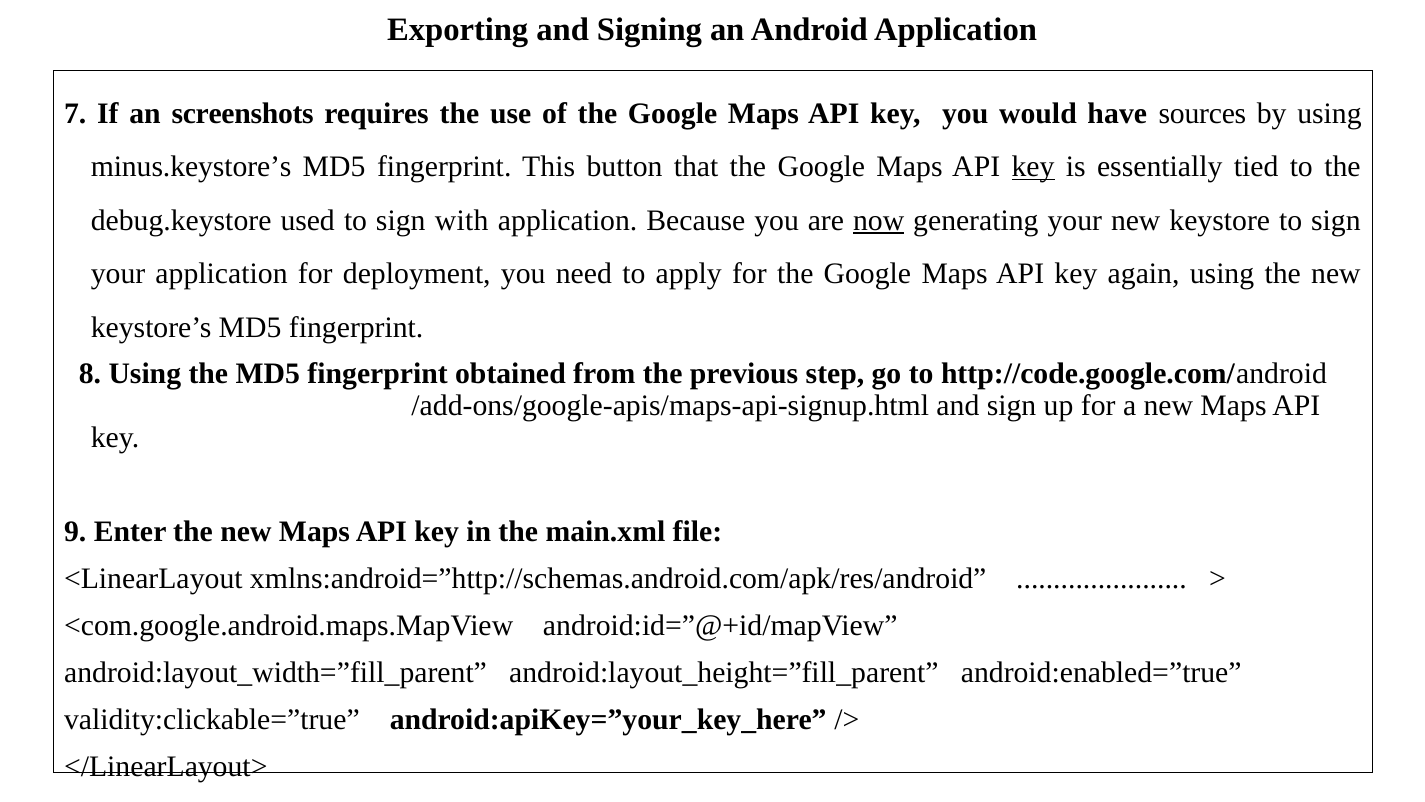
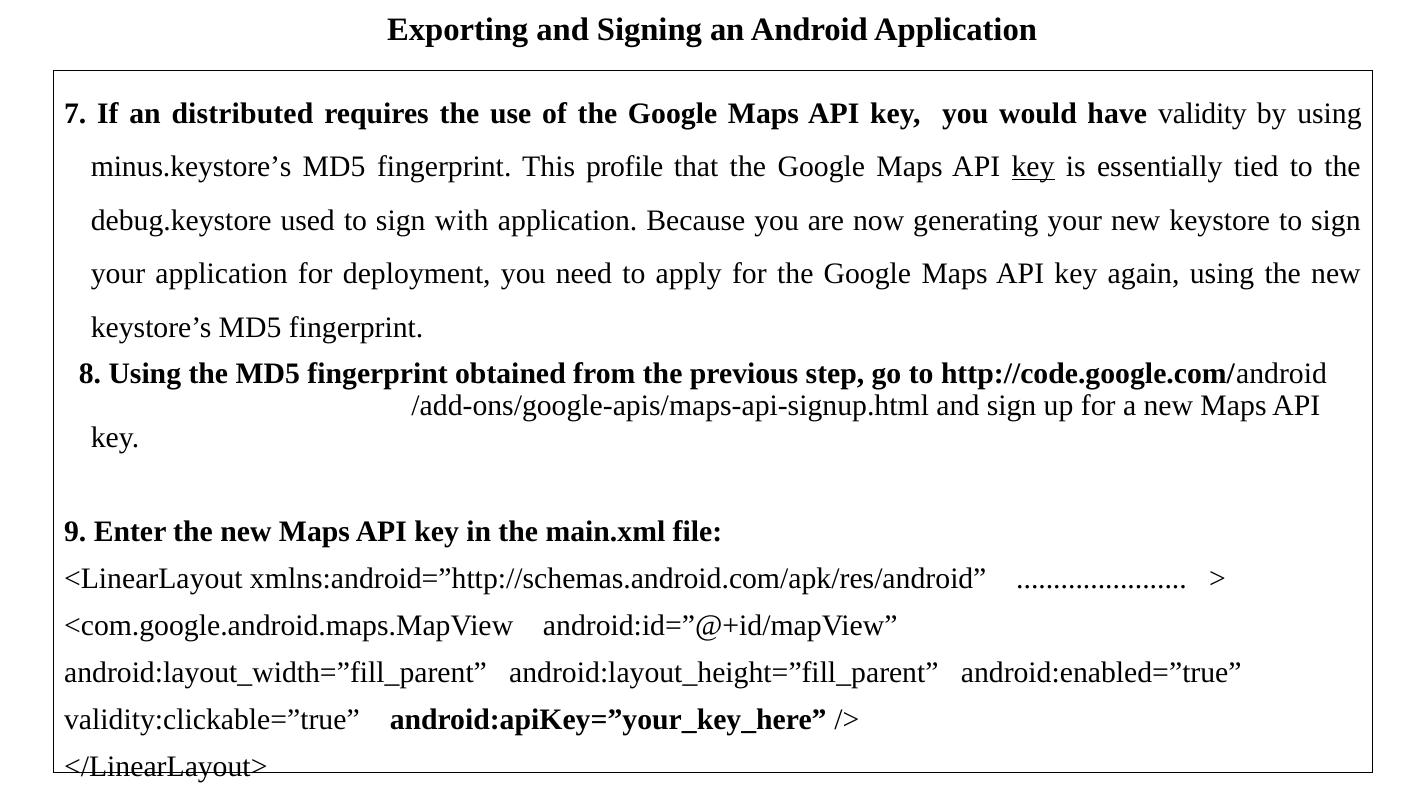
screenshots: screenshots -> distributed
sources: sources -> validity
button: button -> profile
now underline: present -> none
